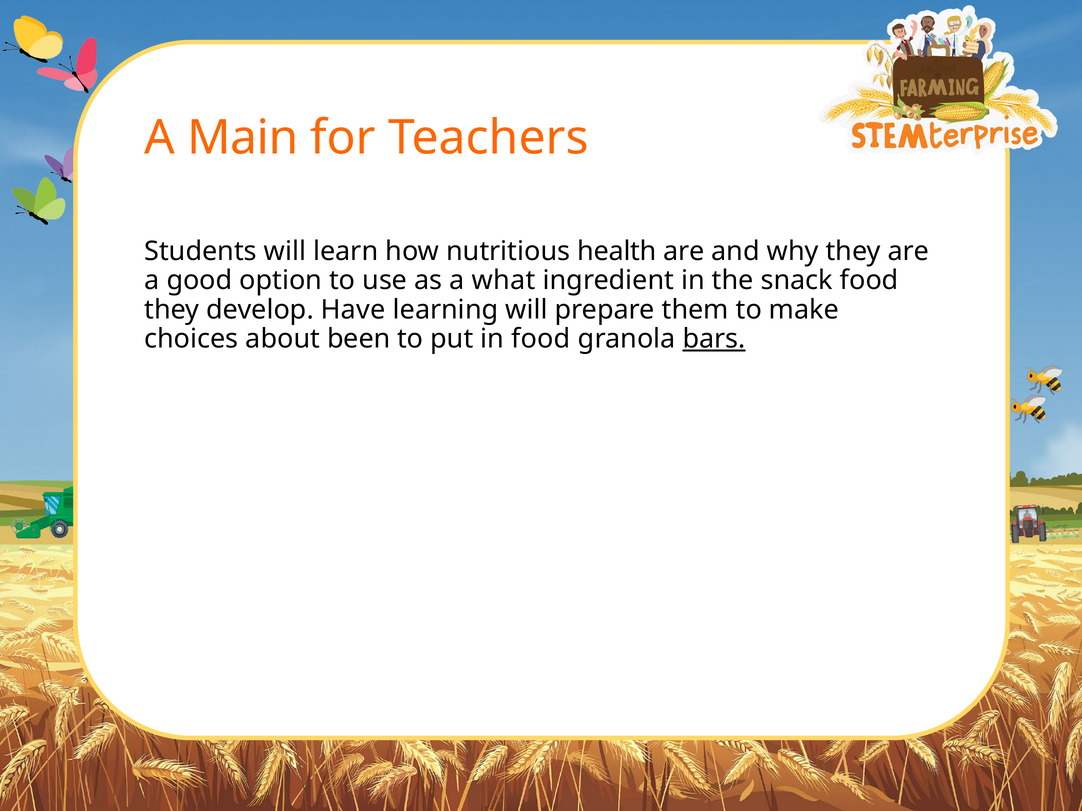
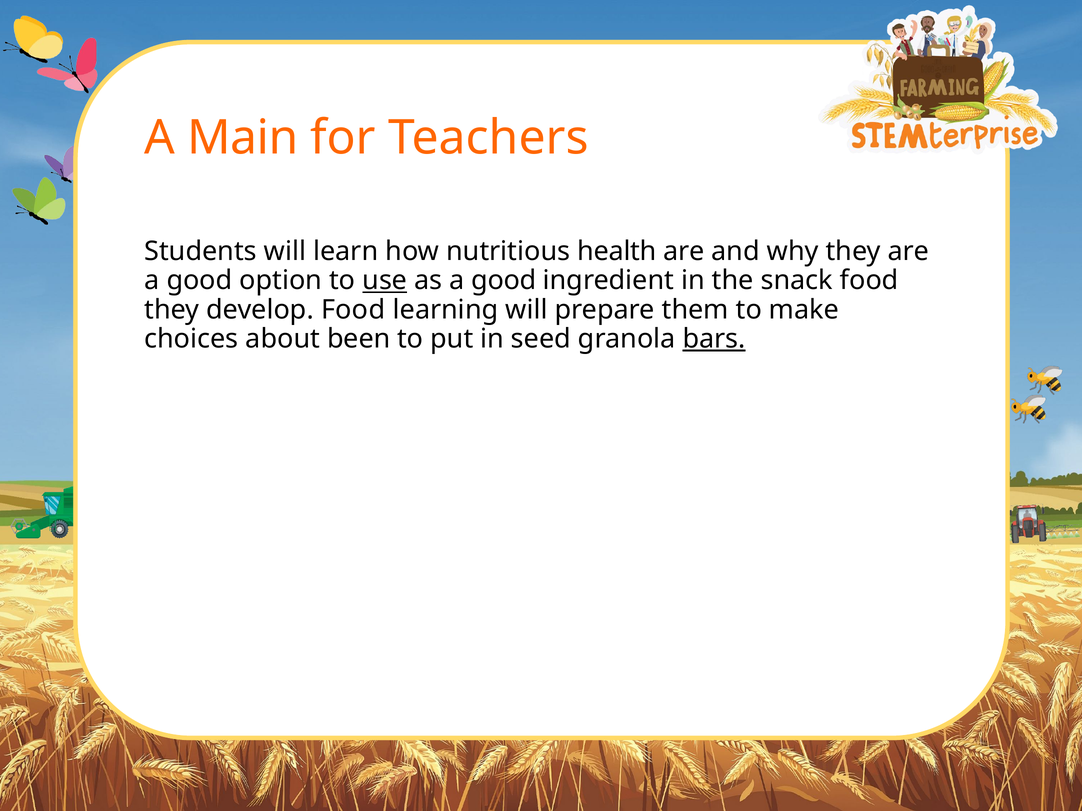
use underline: none -> present
as a what: what -> good
develop Have: Have -> Food
in food: food -> seed
